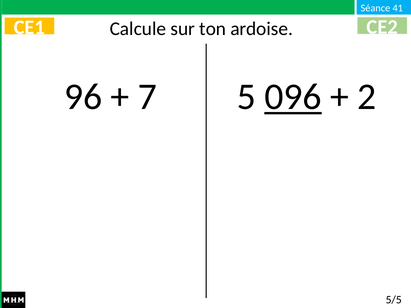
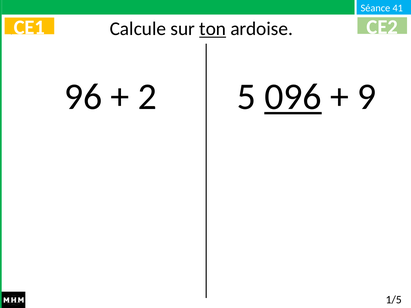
ton underline: none -> present
7: 7 -> 2
2: 2 -> 9
5/5: 5/5 -> 1/5
